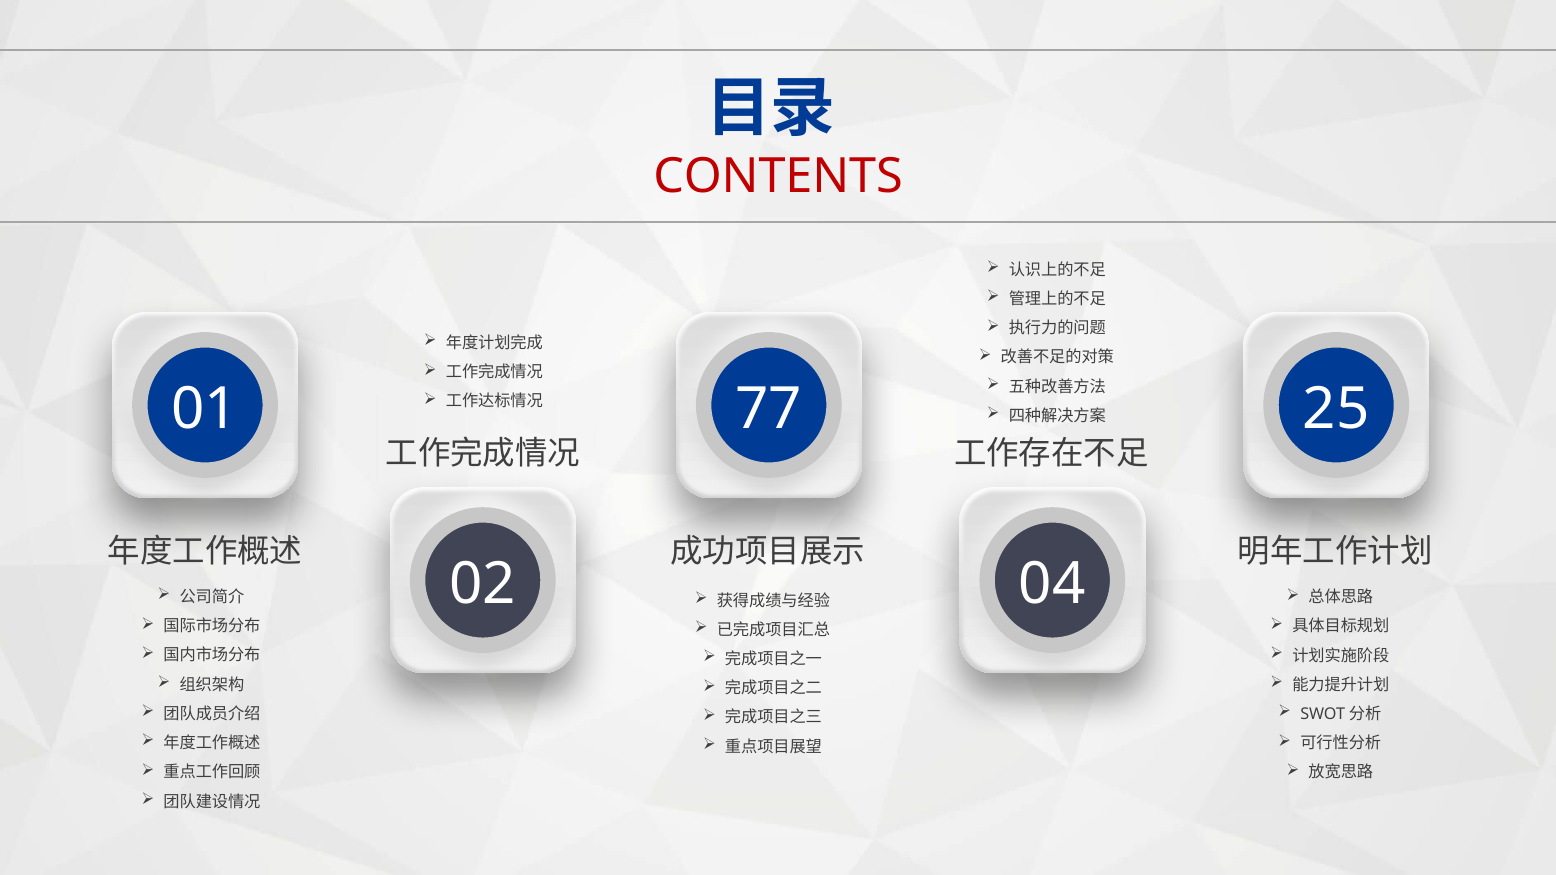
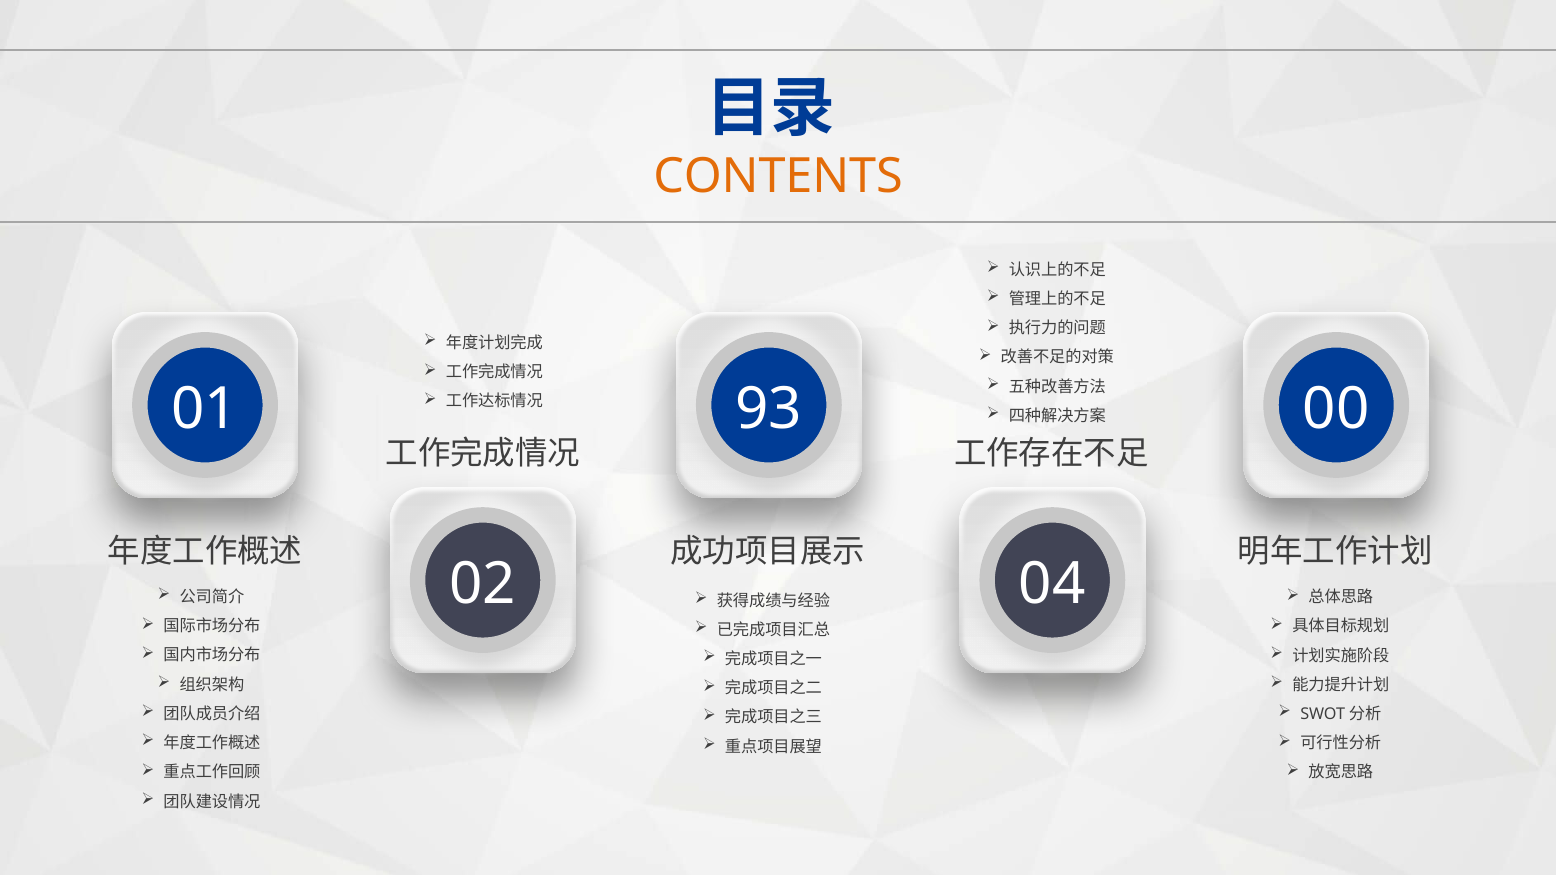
CONTENTS colour: red -> orange
77: 77 -> 93
25: 25 -> 00
